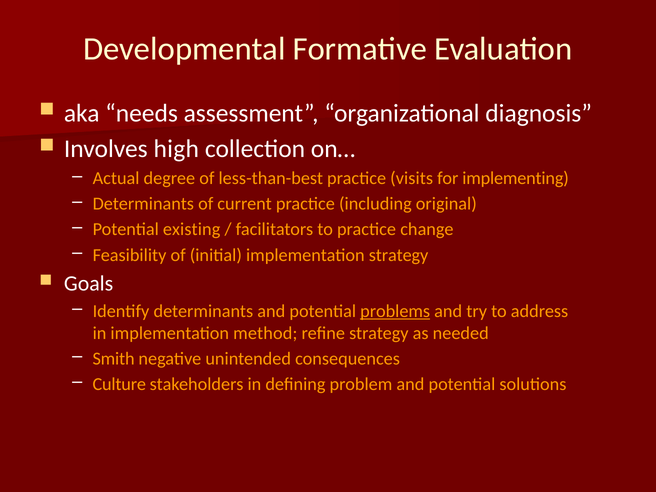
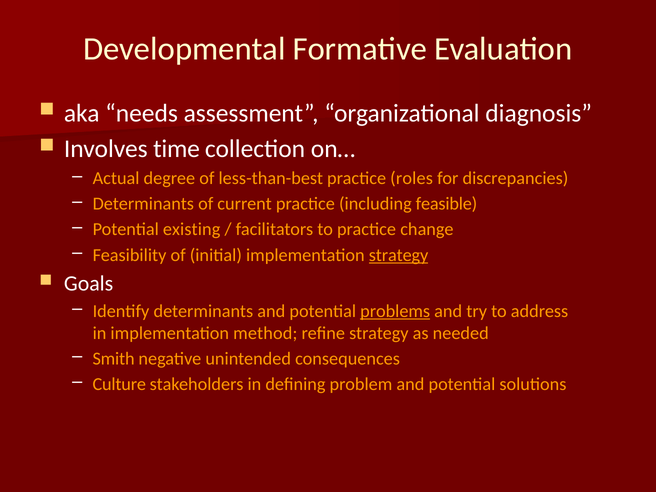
high: high -> time
visits: visits -> roles
implementing: implementing -> discrepancies
original: original -> feasible
strategy at (399, 255) underline: none -> present
